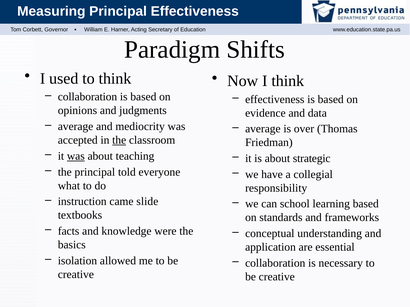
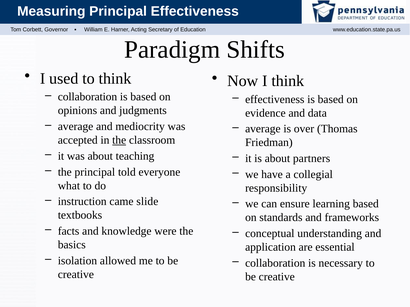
was at (76, 156) underline: present -> none
strategic: strategic -> partners
school: school -> ensure
